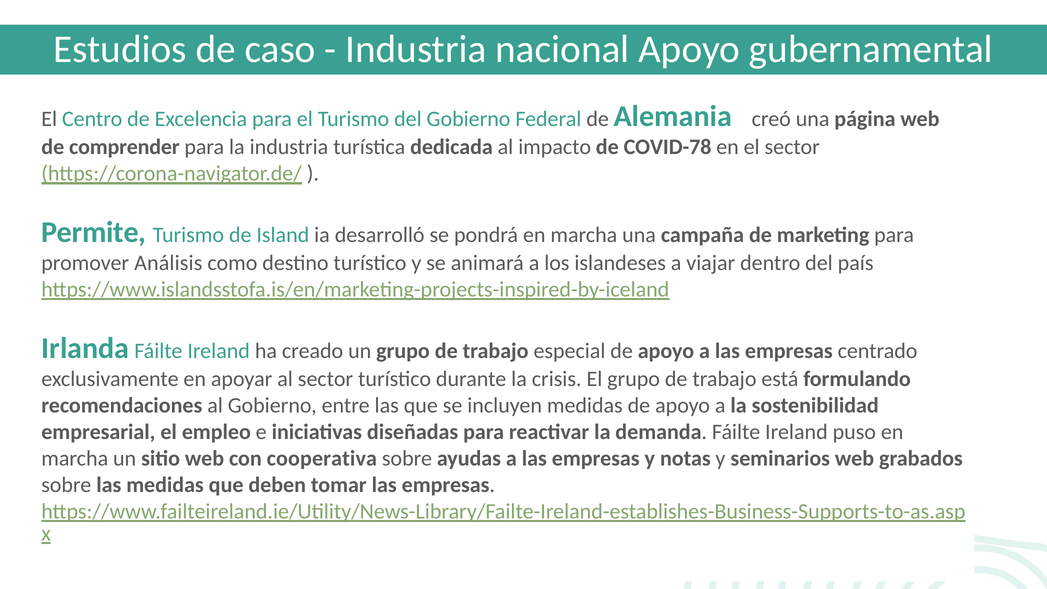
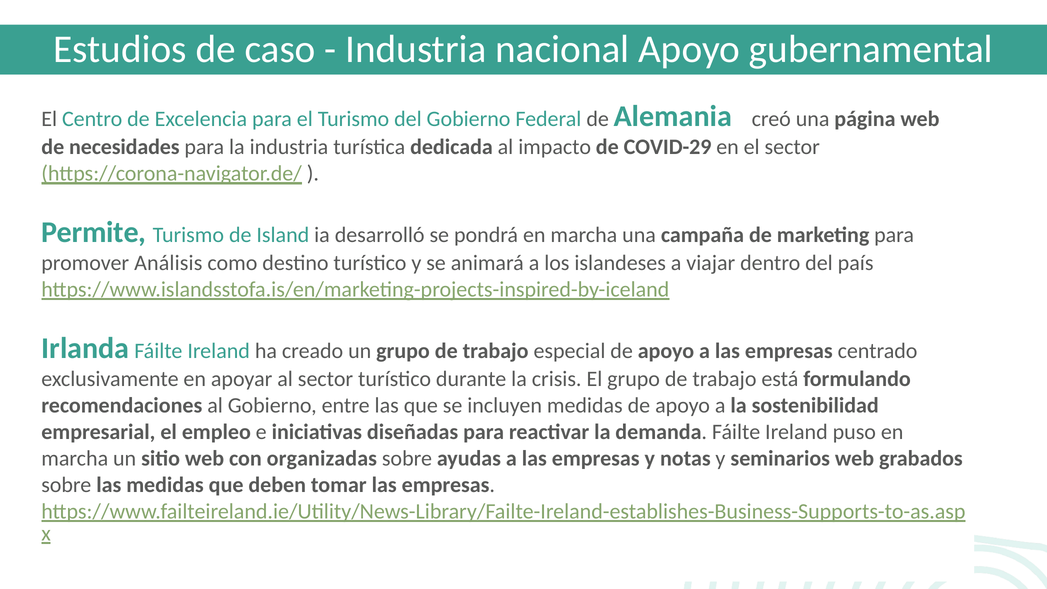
comprender: comprender -> necesidades
COVID-78: COVID-78 -> COVID-29
cooperativa: cooperativa -> organizadas
